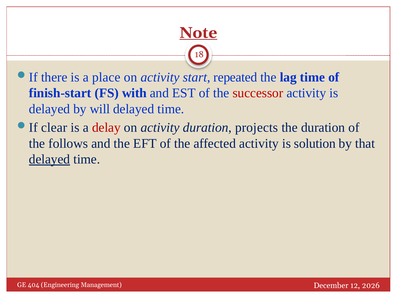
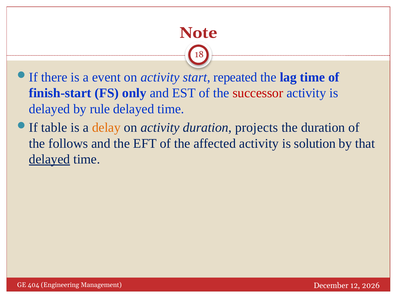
Note underline: present -> none
place: place -> event
with: with -> only
will: will -> rule
clear: clear -> table
delay colour: red -> orange
